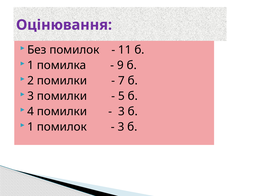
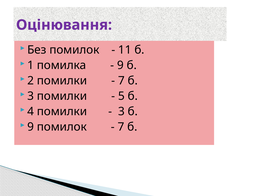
1 at (31, 127): 1 -> 9
3 at (121, 127): 3 -> 7
